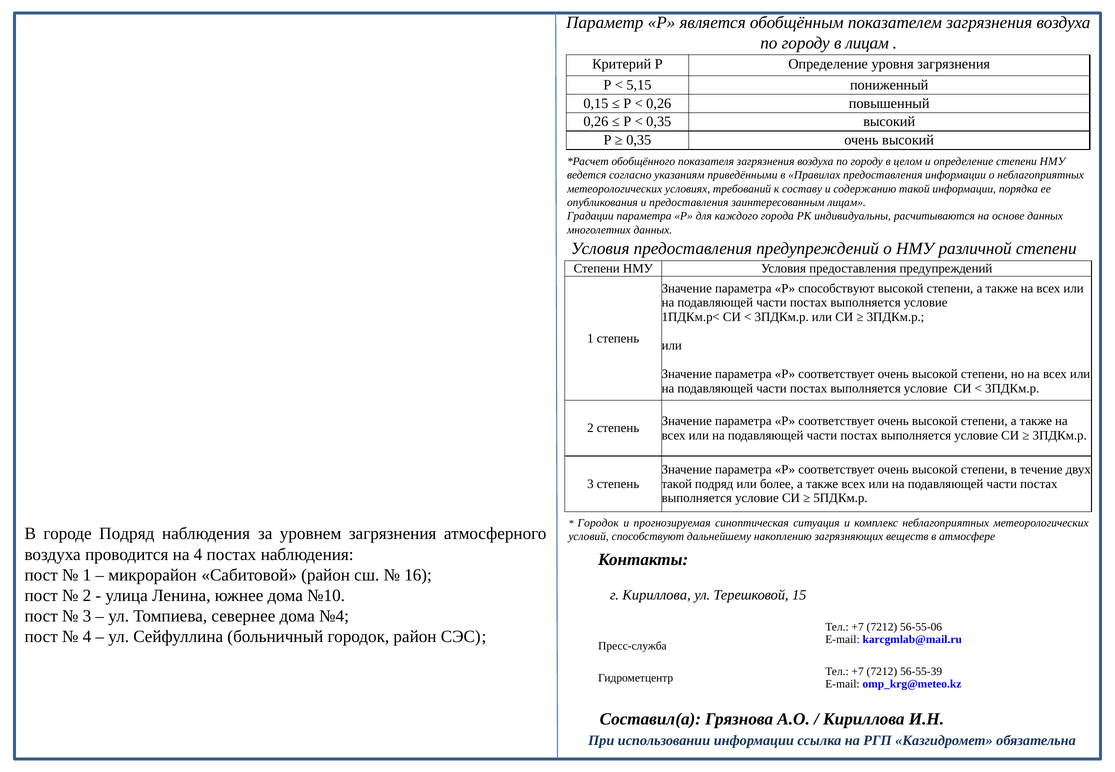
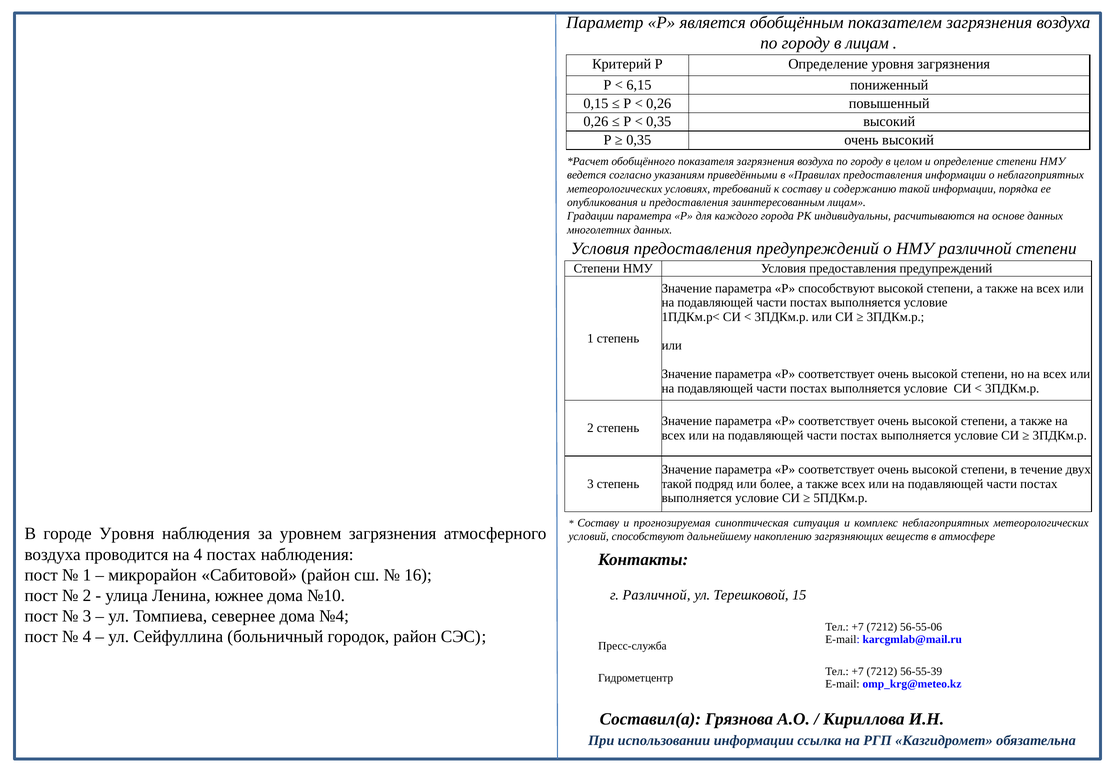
5,15: 5,15 -> 6,15
Городок at (598, 523): Городок -> Составу
городе Подряд: Подряд -> Уровня
г Кириллова: Кириллова -> Различной
